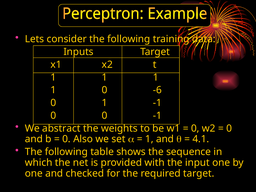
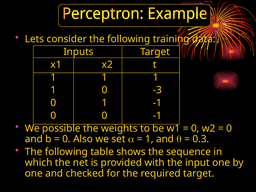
-6: -6 -> -3
abstract: abstract -> possible
4.1: 4.1 -> 0.3
